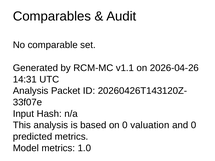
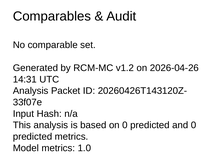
v1.1: v1.1 -> v1.2
on 0 valuation: valuation -> predicted
